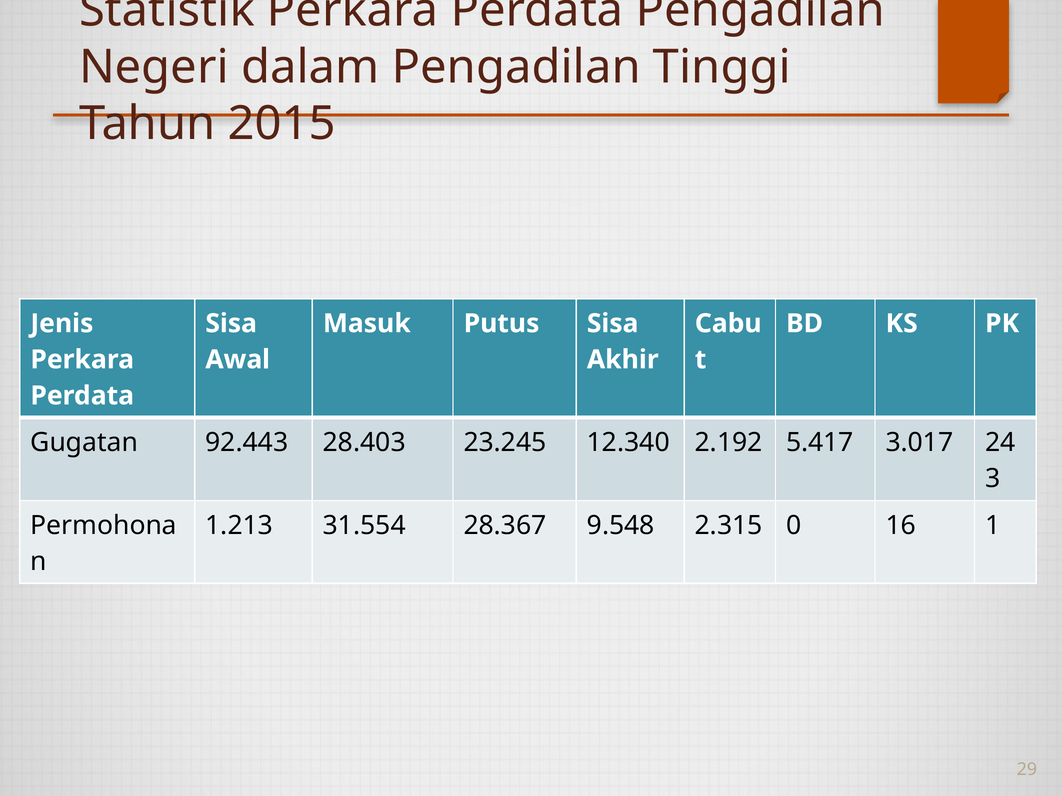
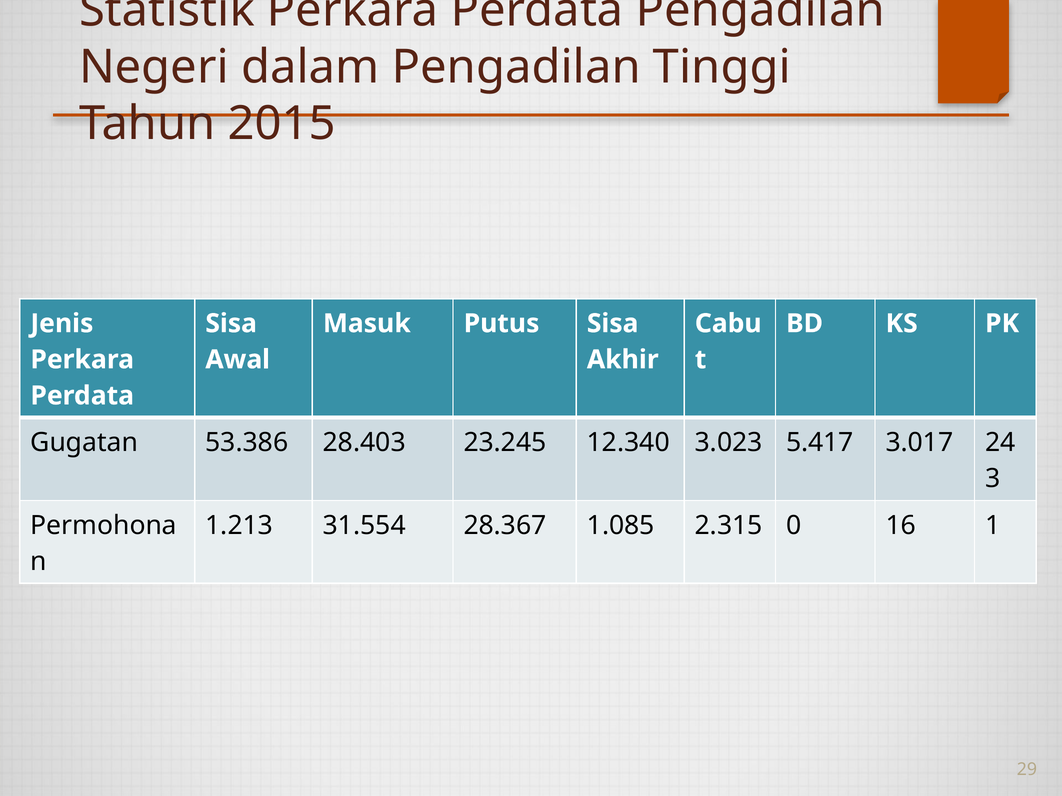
92.443: 92.443 -> 53.386
2.192: 2.192 -> 3.023
9.548: 9.548 -> 1.085
